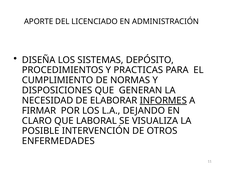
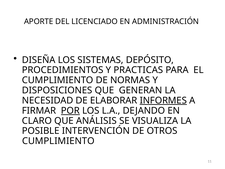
POR underline: none -> present
LABORAL: LABORAL -> ANÁLISIS
ENFERMEDADES at (58, 141): ENFERMEDADES -> CUMPLIMIENTO
